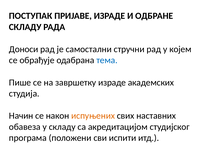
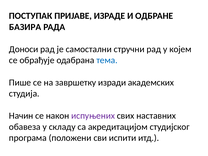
СКЛАДУ at (25, 27): СКЛАДУ -> БАЗИРА
завршетку израде: израде -> изради
испуњених colour: orange -> purple
